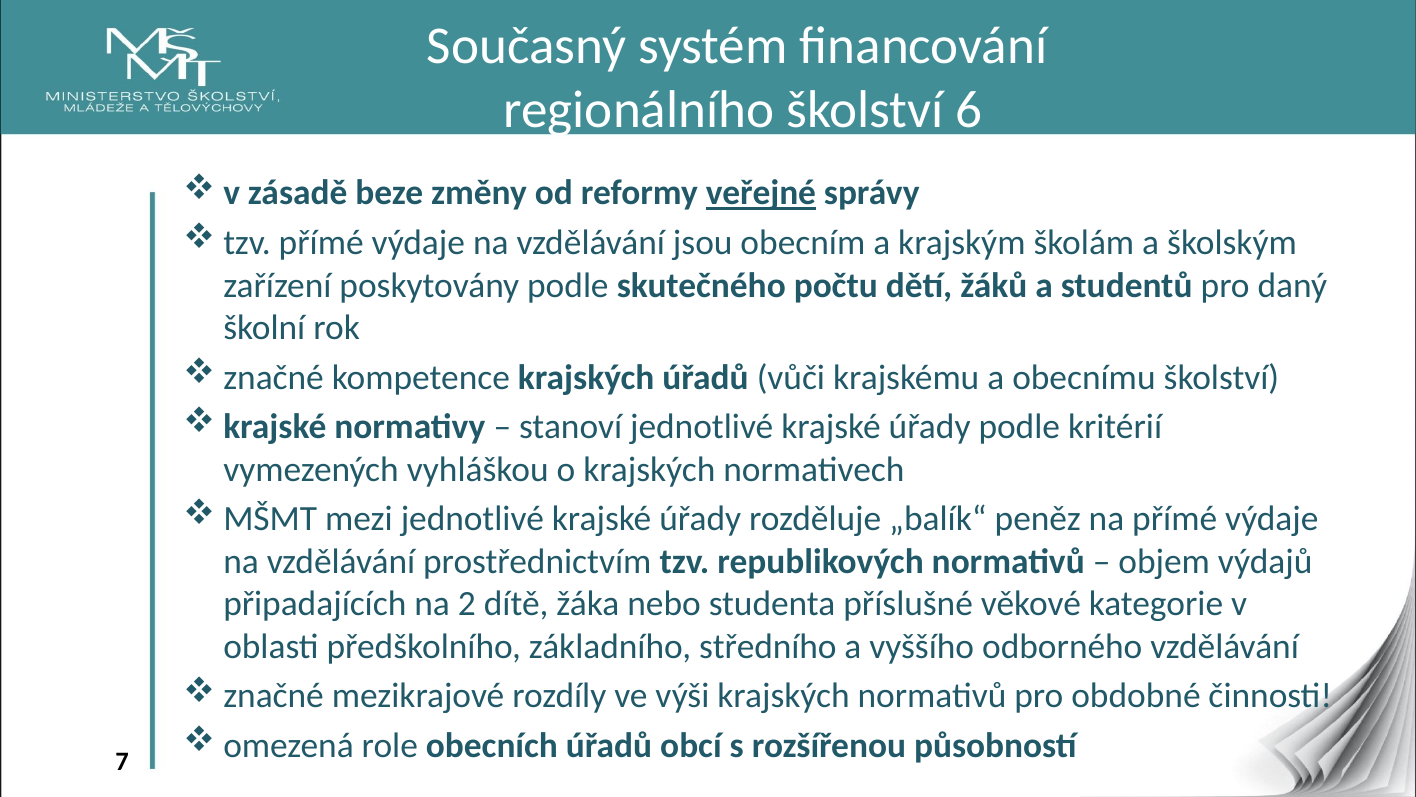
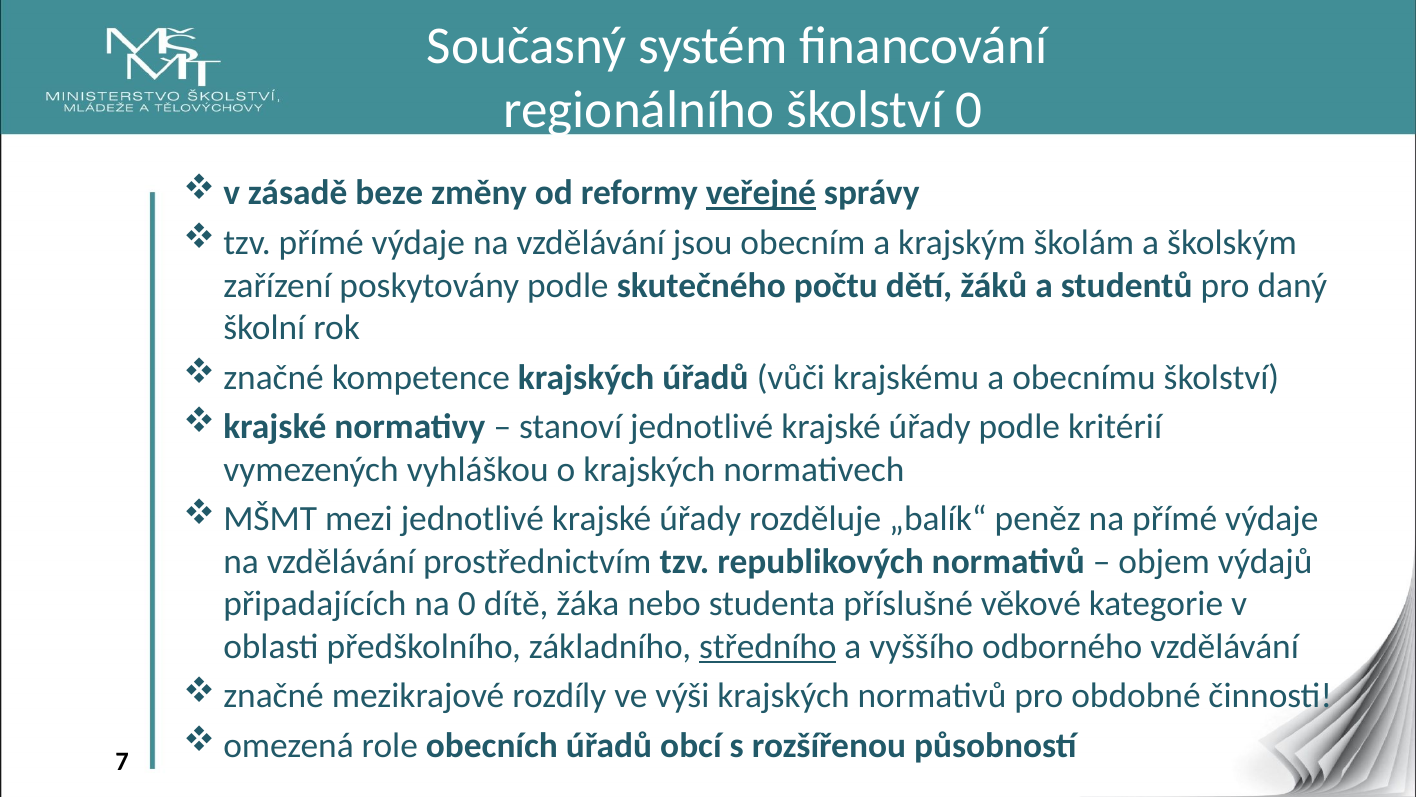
školství 6: 6 -> 0
na 2: 2 -> 0
středního underline: none -> present
